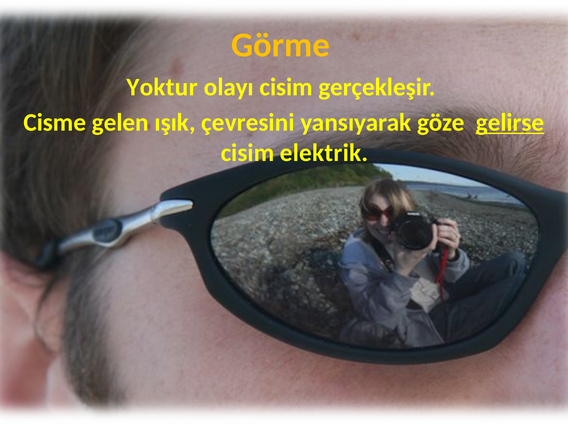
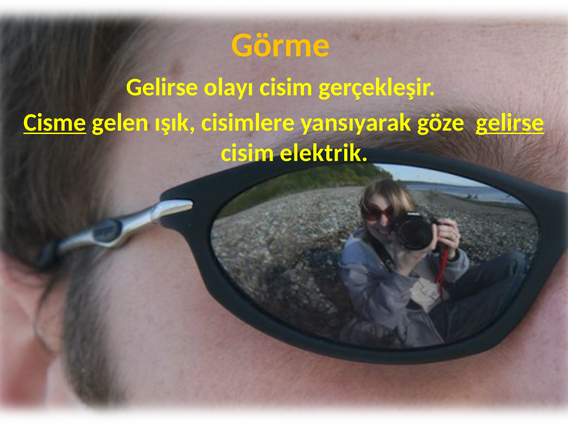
Yoktur at (162, 87): Yoktur -> Gelirse
Cisme underline: none -> present
çevresini: çevresini -> cisimlere
